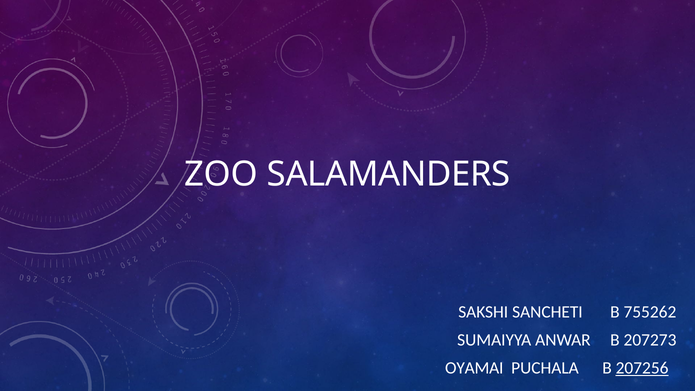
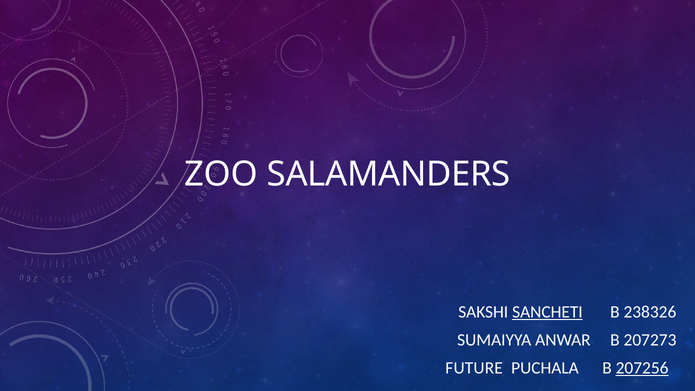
SANCHETI underline: none -> present
755262: 755262 -> 238326
OYAMAI: OYAMAI -> FUTURE
